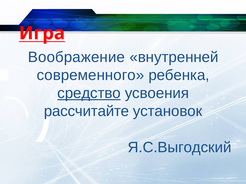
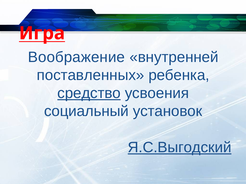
современного: современного -> поставленных
рассчитайте: рассчитайте -> социальный
Я.С.Выгодский underline: none -> present
